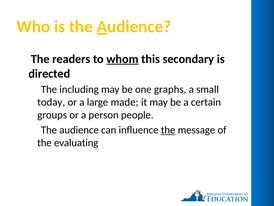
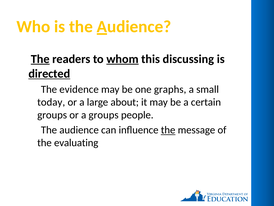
The at (40, 59) underline: none -> present
secondary: secondary -> discussing
directed underline: none -> present
including: including -> evidence
made: made -> about
a person: person -> groups
